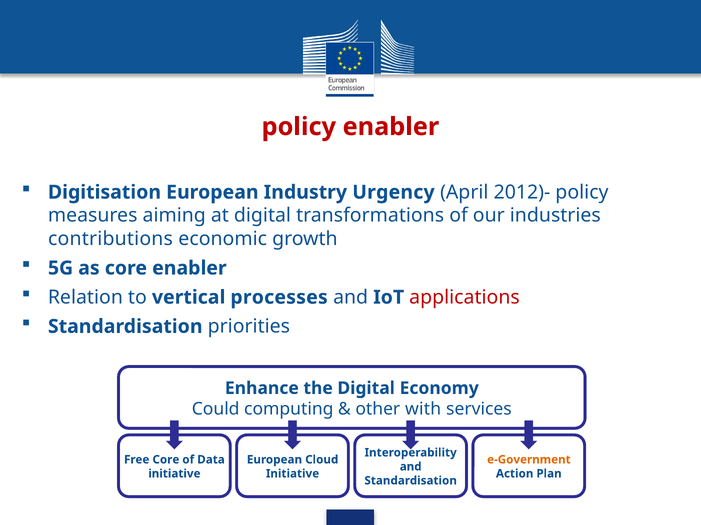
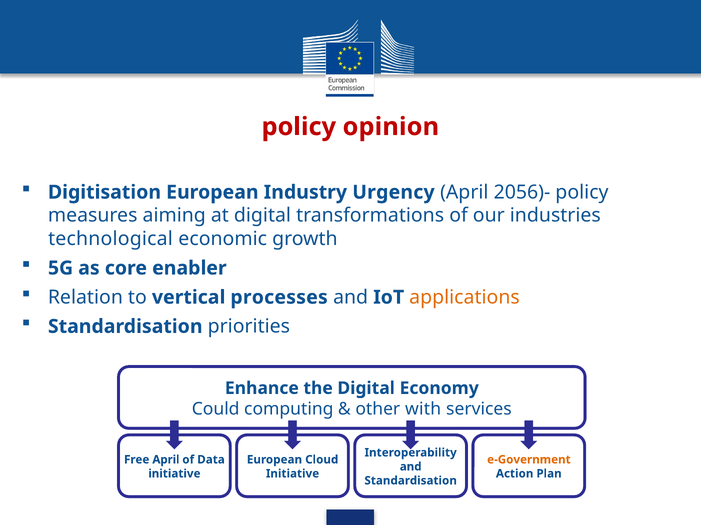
policy enabler: enabler -> opinion
2012)-: 2012)- -> 2056)-
contributions: contributions -> technological
applications colour: red -> orange
Free Core: Core -> April
